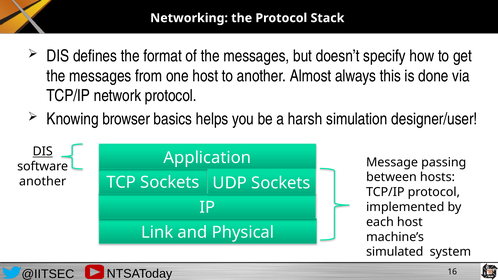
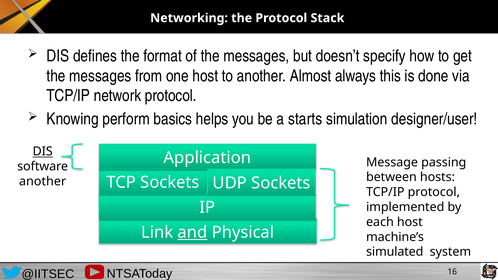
browser: browser -> perform
harsh: harsh -> starts
and underline: none -> present
